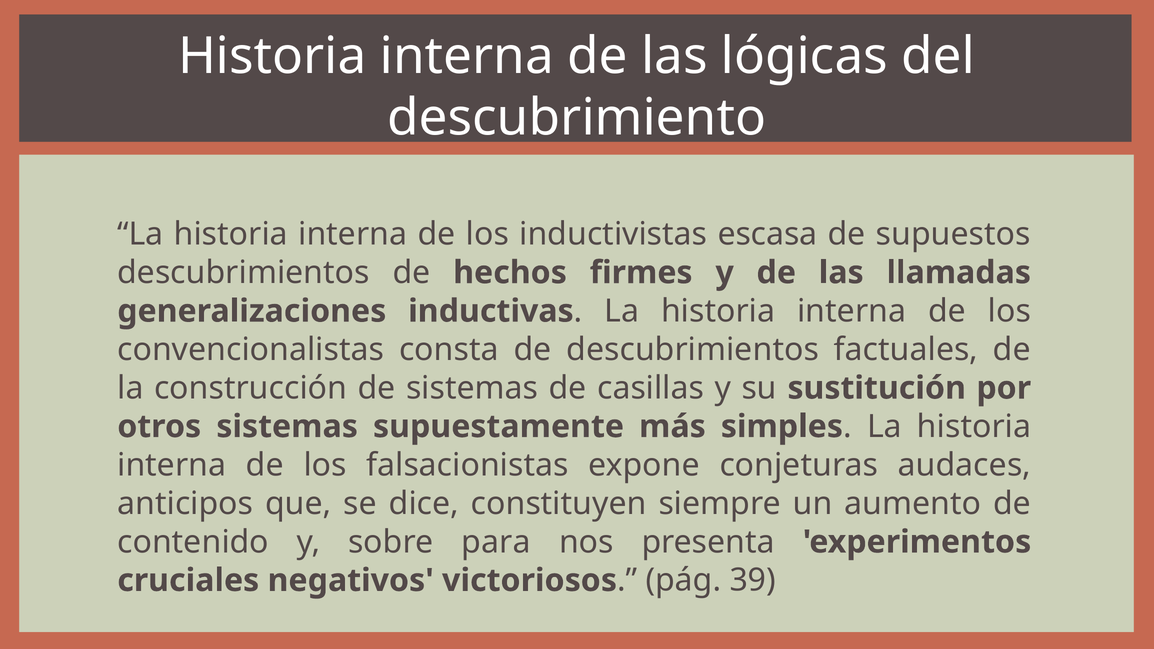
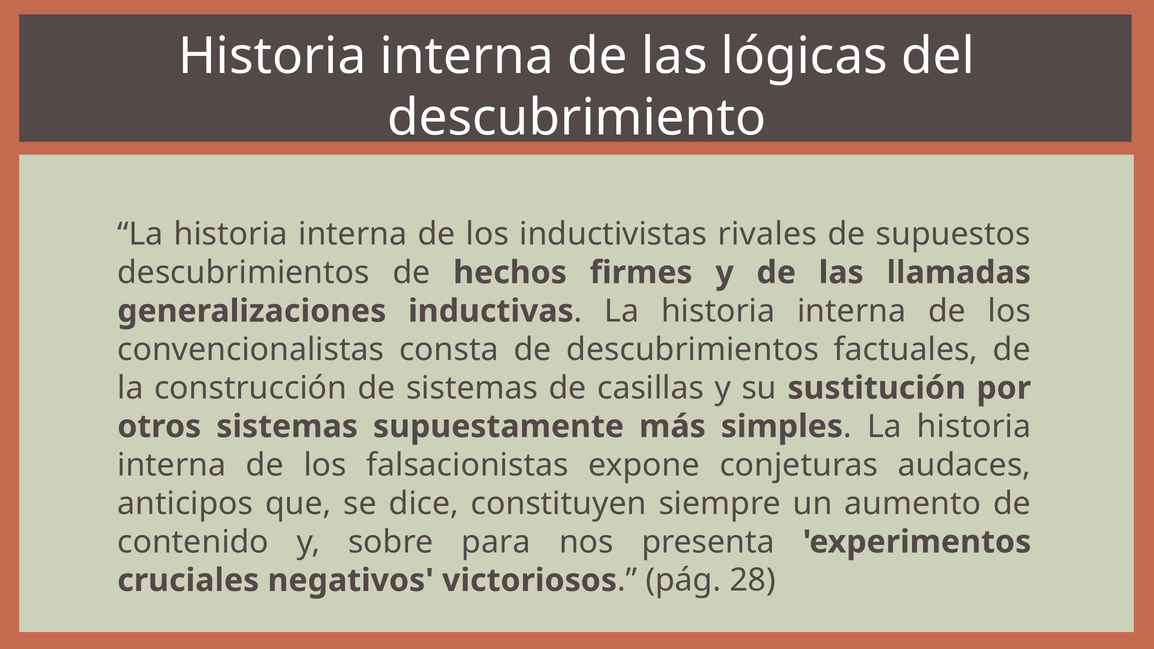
escasa: escasa -> rivales
39: 39 -> 28
